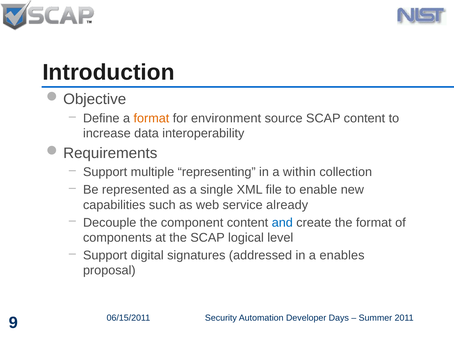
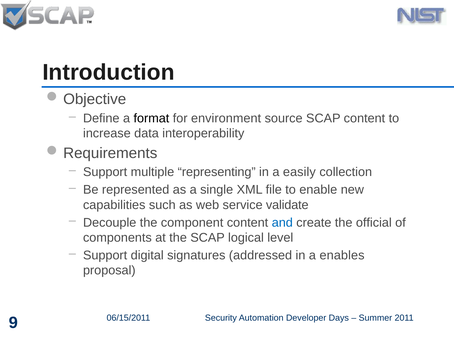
format at (151, 118) colour: orange -> black
within: within -> easily
already: already -> validate
the format: format -> official
